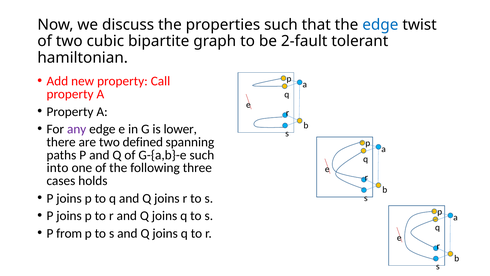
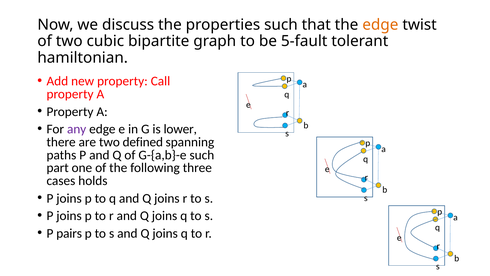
edge at (380, 25) colour: blue -> orange
2-fault: 2-fault -> 5-fault
into: into -> part
from: from -> pairs
